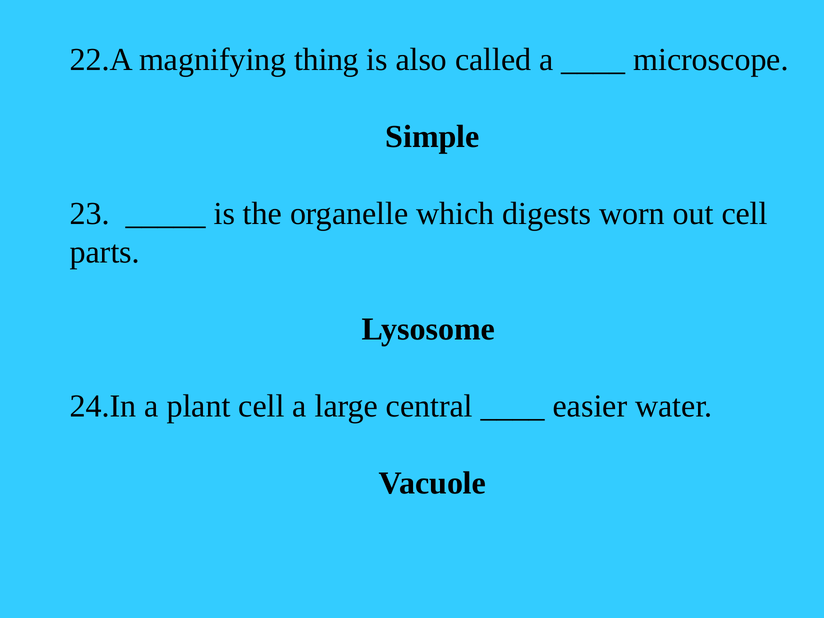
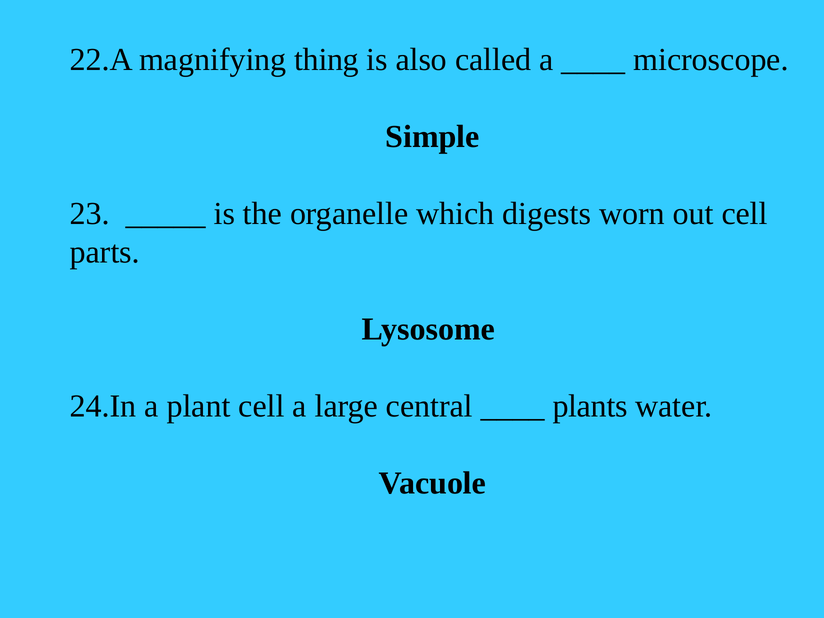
easier: easier -> plants
